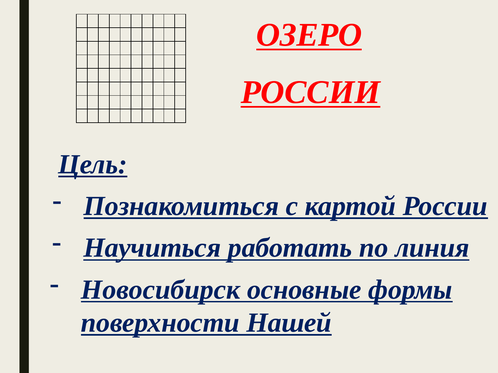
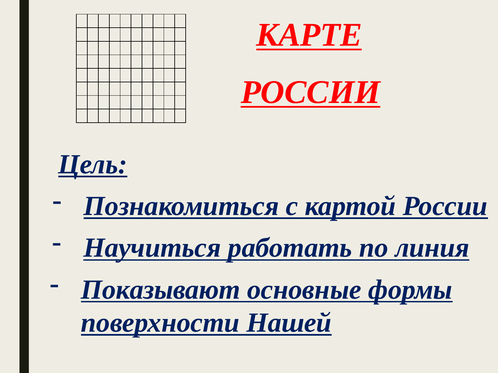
ОЗЕРО: ОЗЕРО -> КАРТЕ
Новосибирск: Новосибирск -> Показывают
